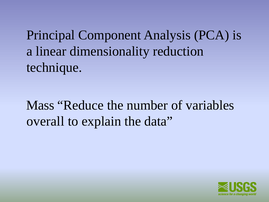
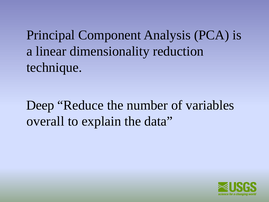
Mass: Mass -> Deep
